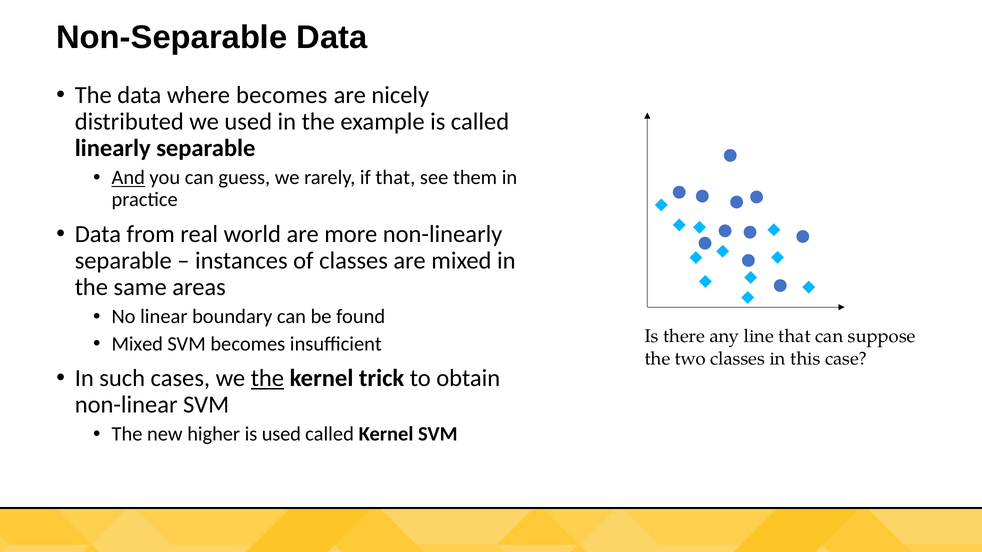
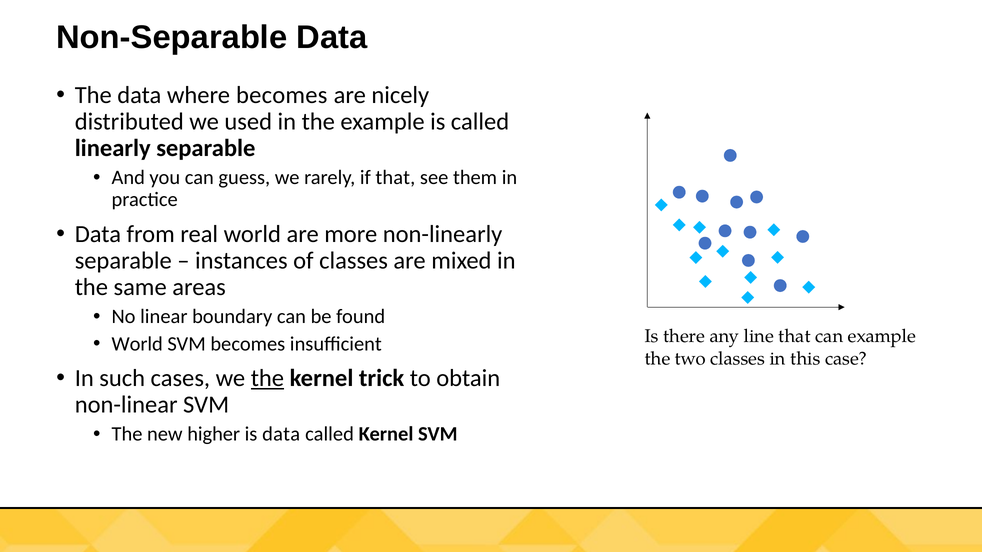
And underline: present -> none
can suppose: suppose -> example
Mixed at (137, 344): Mixed -> World
is used: used -> data
